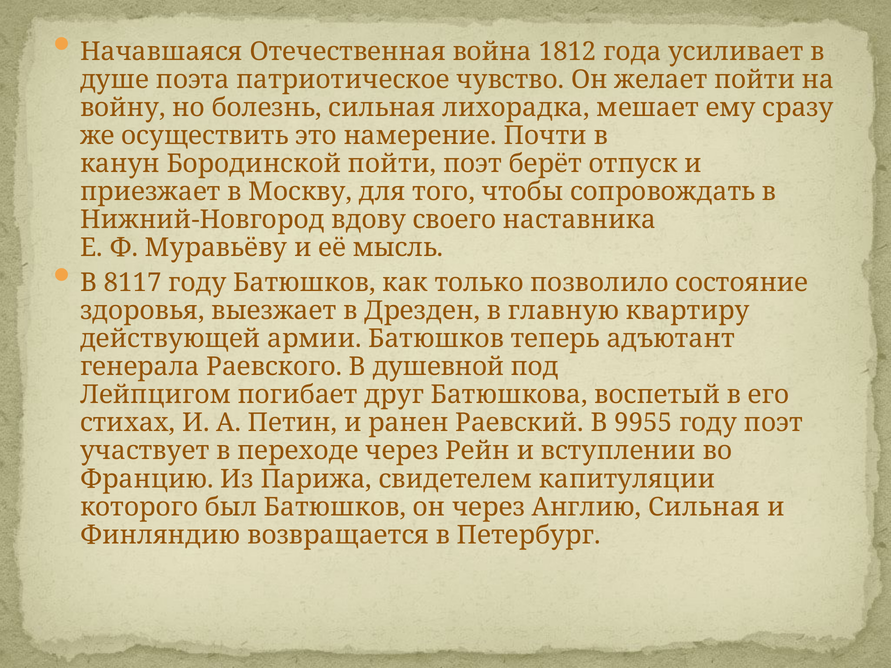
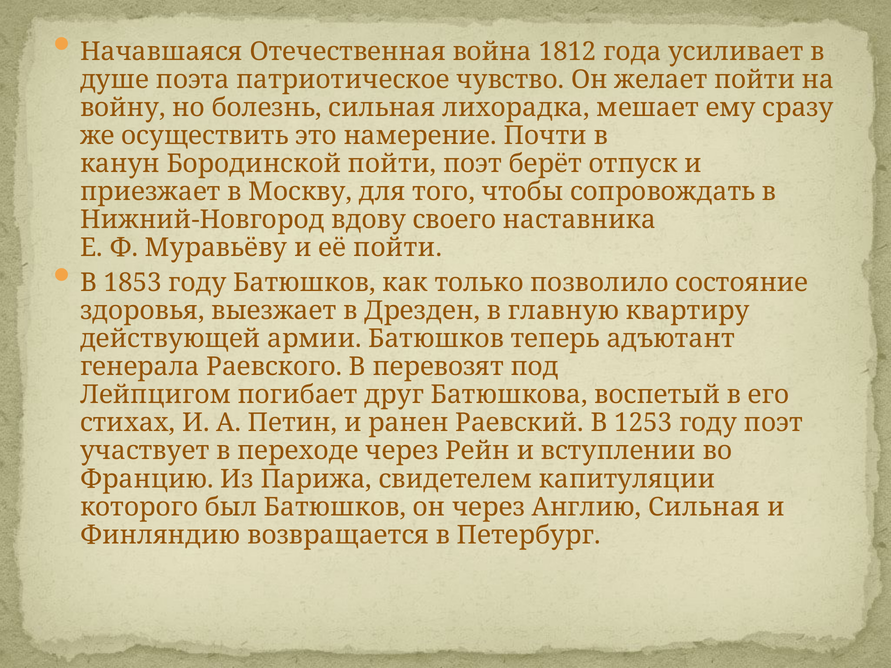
её мысль: мысль -> пойти
8117: 8117 -> 1853
душевной: душевной -> перевозят
9955: 9955 -> 1253
